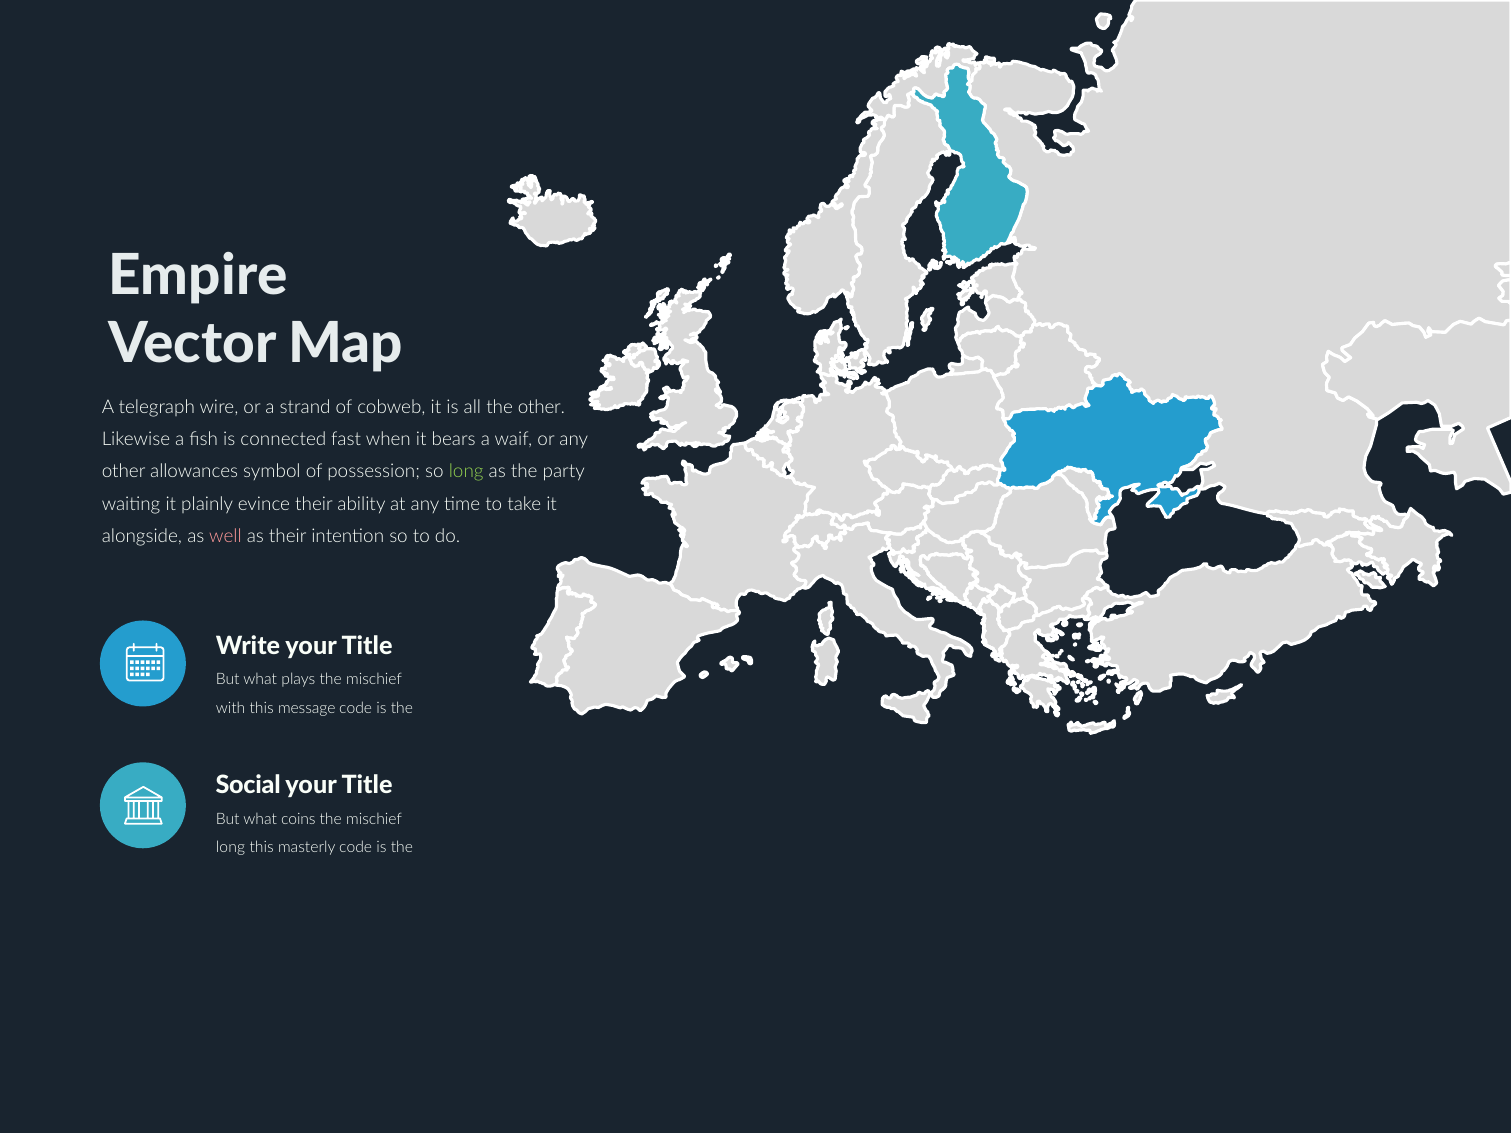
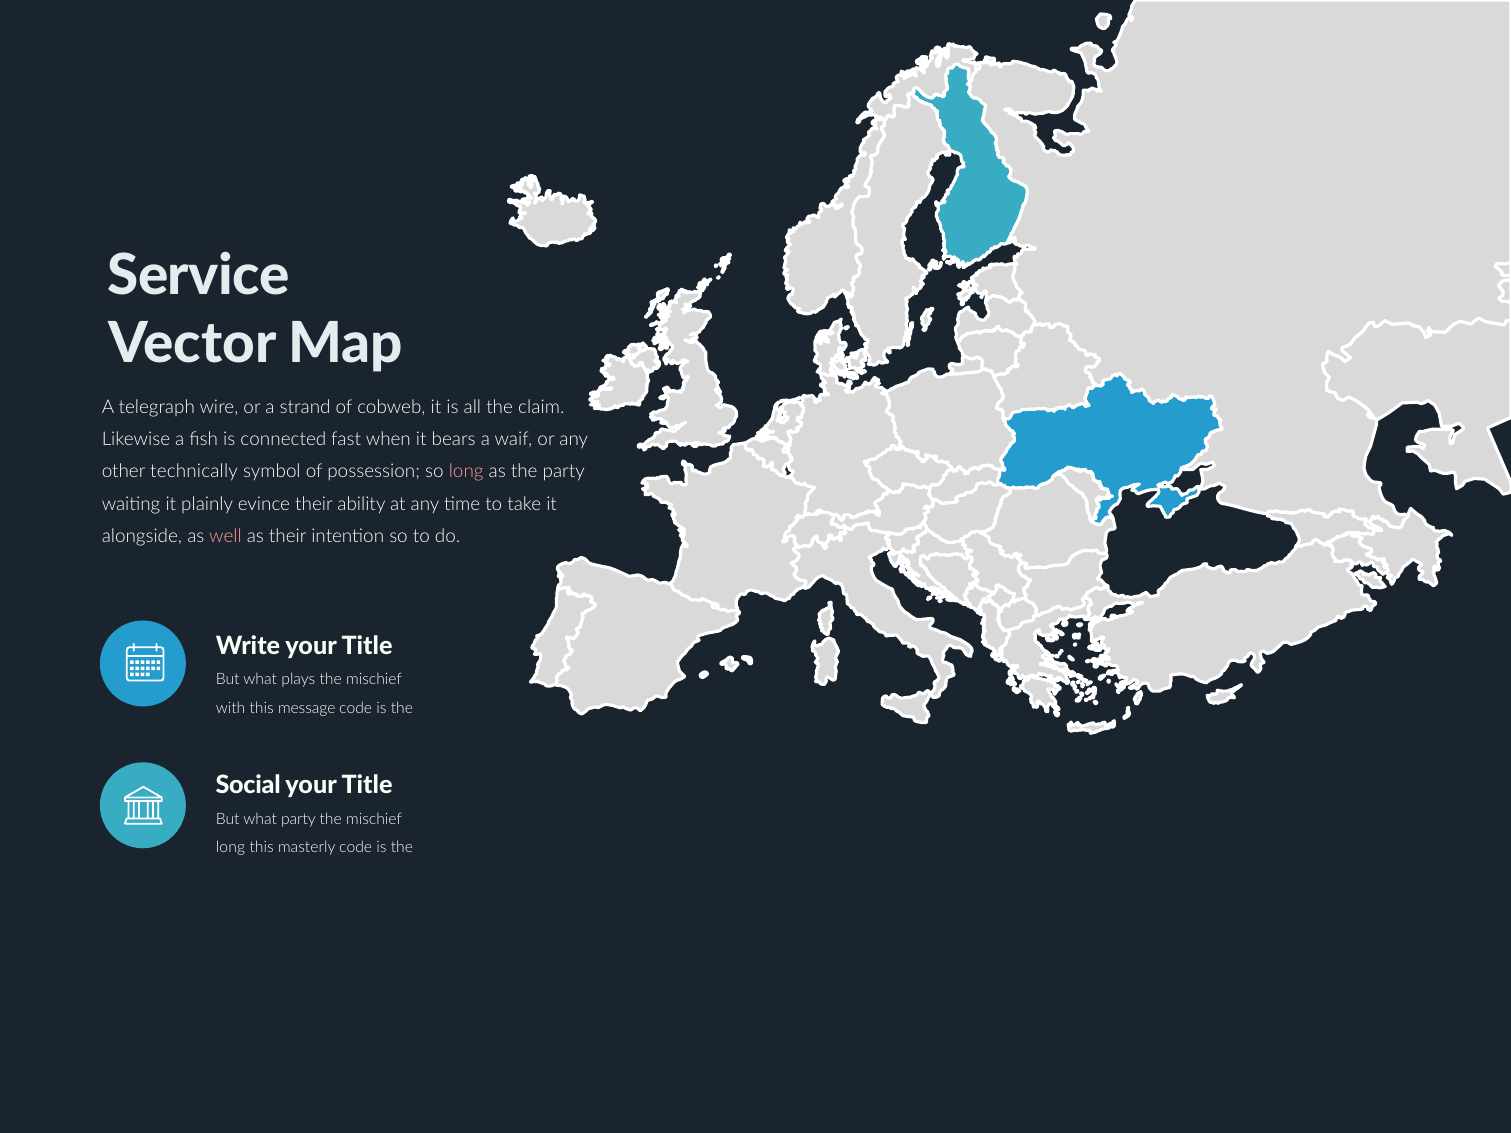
Empire: Empire -> Service
the other: other -> claim
allowances: allowances -> technically
long at (466, 472) colour: light green -> pink
what coins: coins -> party
